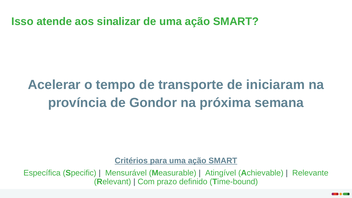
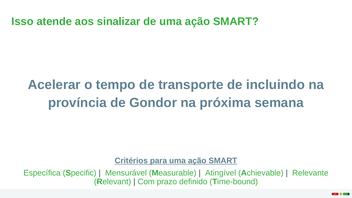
iniciaram: iniciaram -> incluindo
